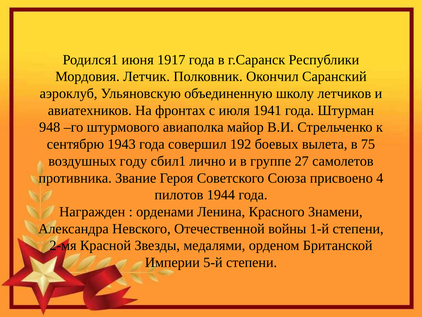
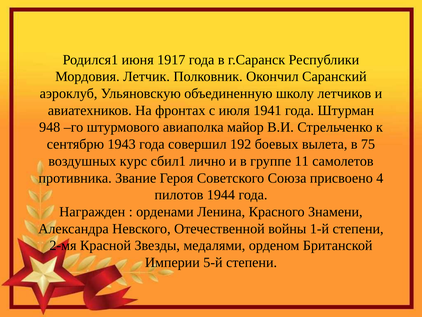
году: году -> курс
27: 27 -> 11
